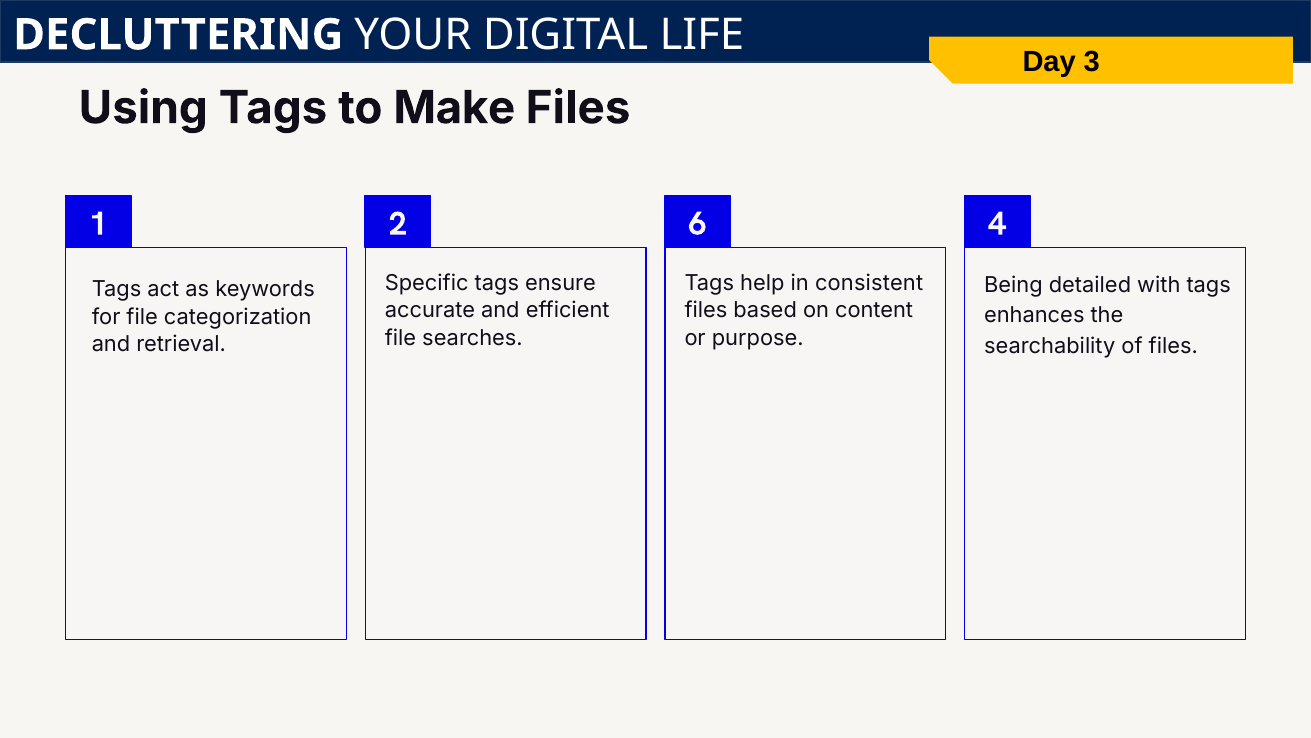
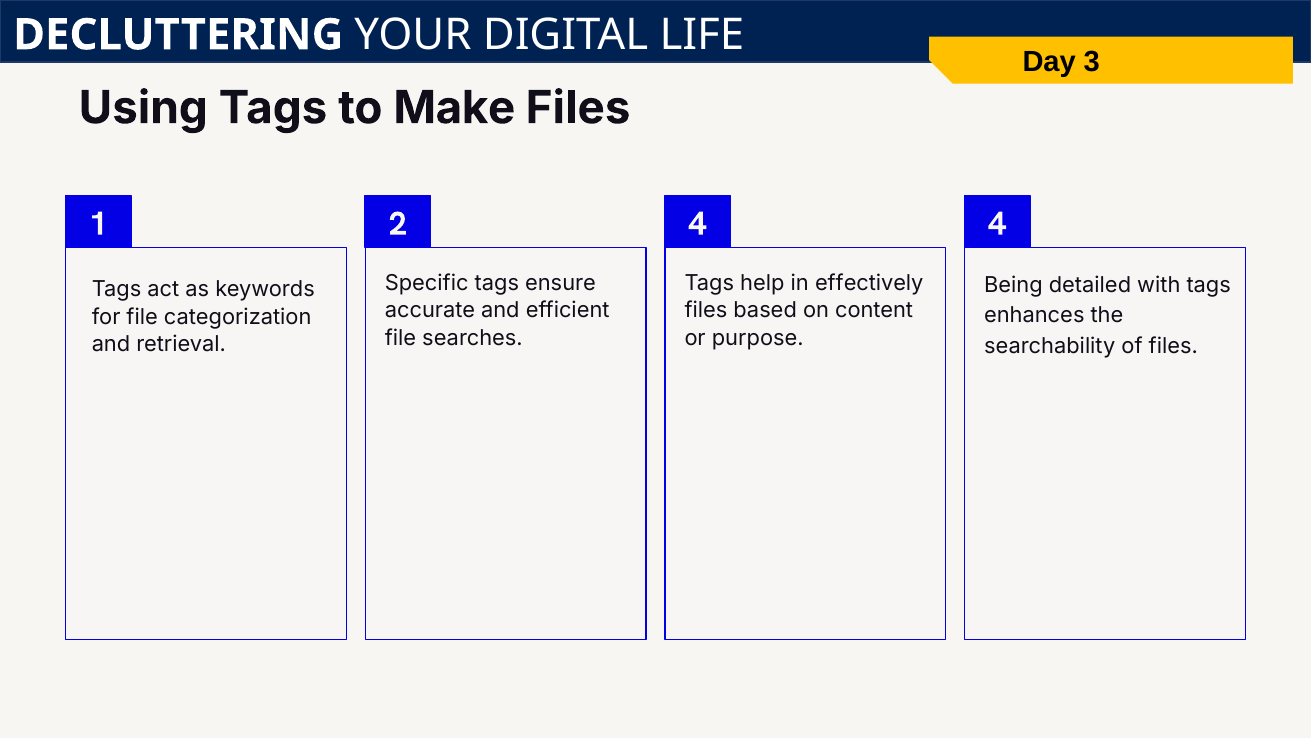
6 at (698, 224): 6 -> 4
consistent: consistent -> effectively
